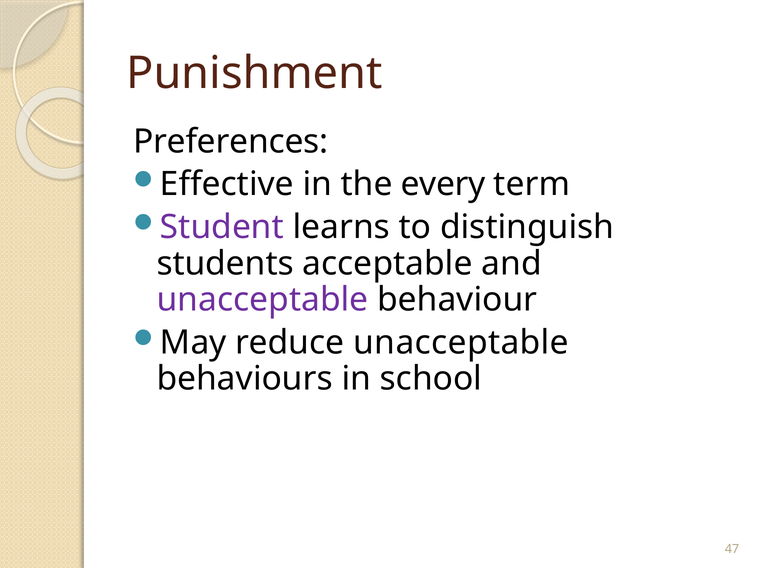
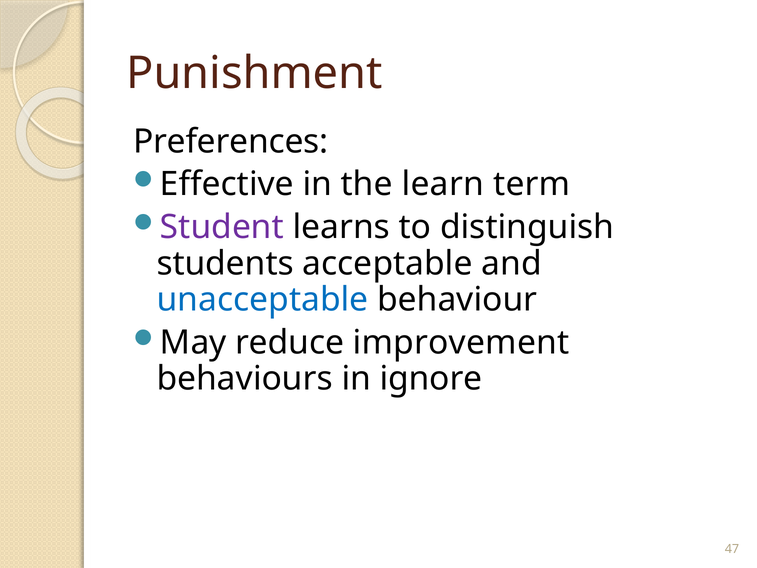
every: every -> learn
unacceptable at (263, 300) colour: purple -> blue
reduce unacceptable: unacceptable -> improvement
school: school -> ignore
